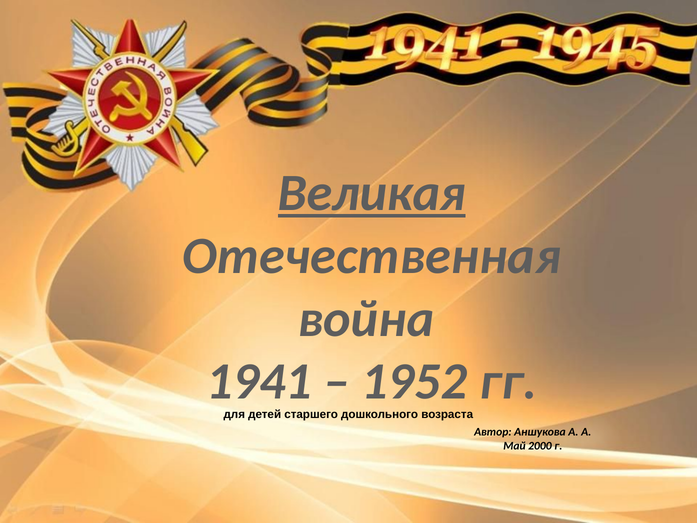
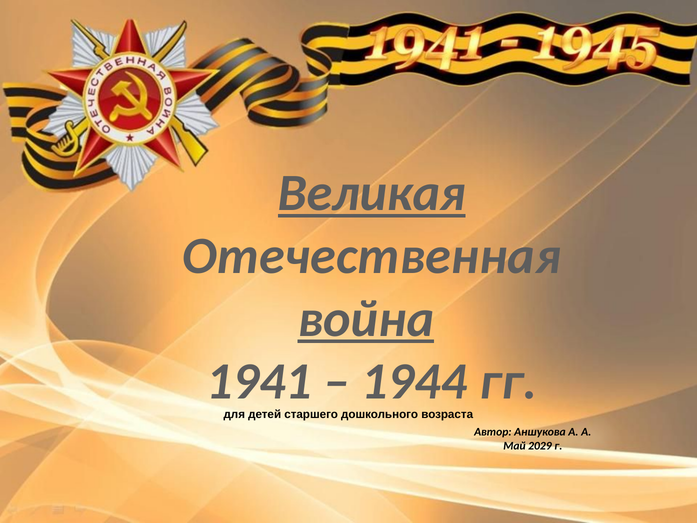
война underline: none -> present
1952: 1952 -> 1944
2000: 2000 -> 2029
